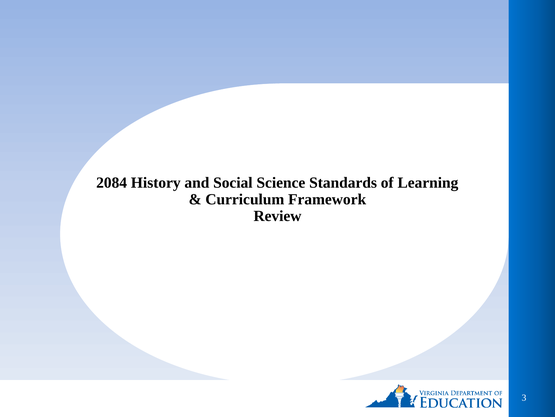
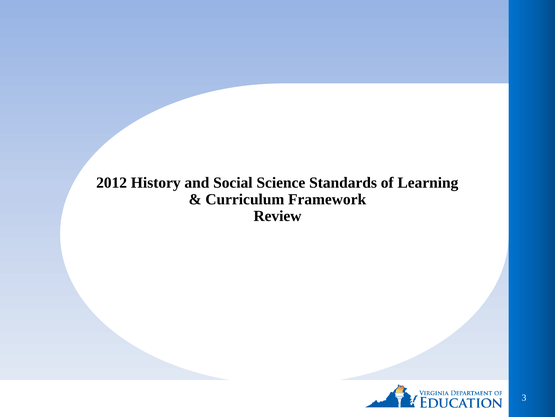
2084: 2084 -> 2012
